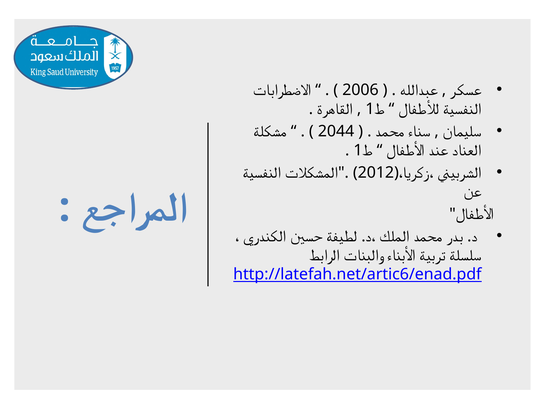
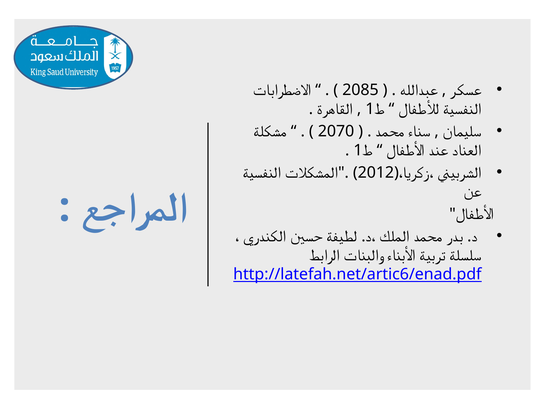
2006: 2006 -> 2085
2044: 2044 -> 2070
